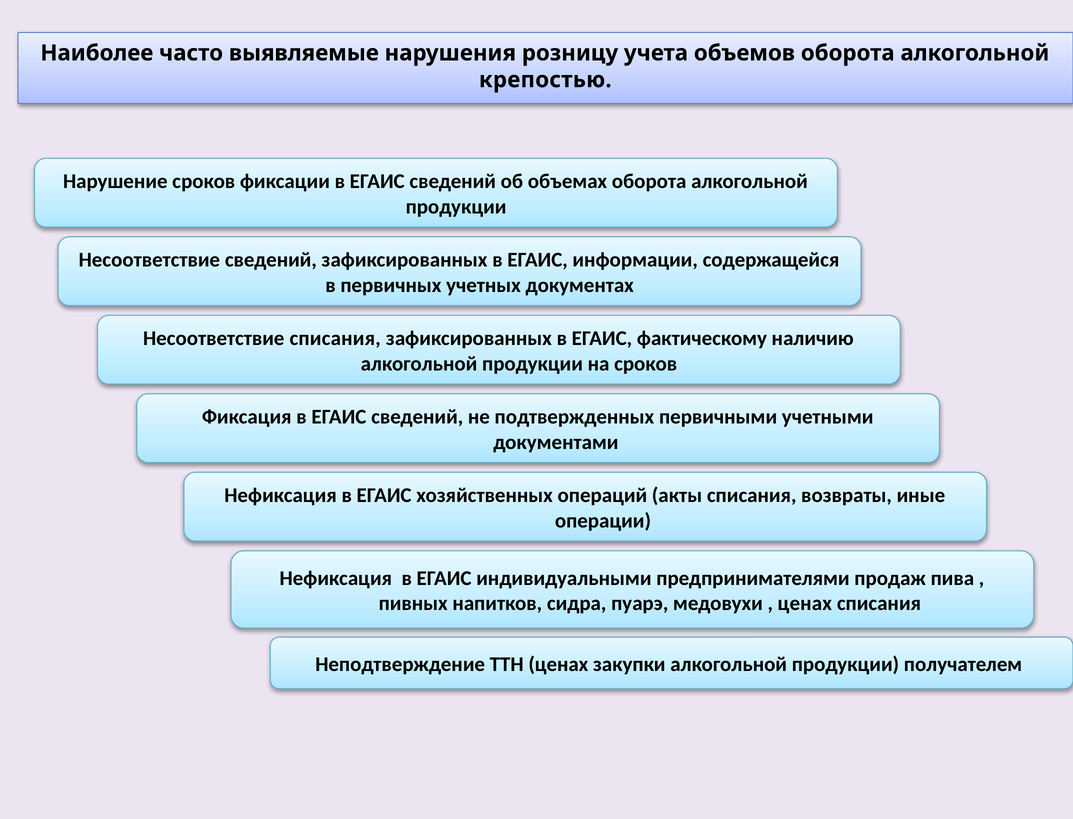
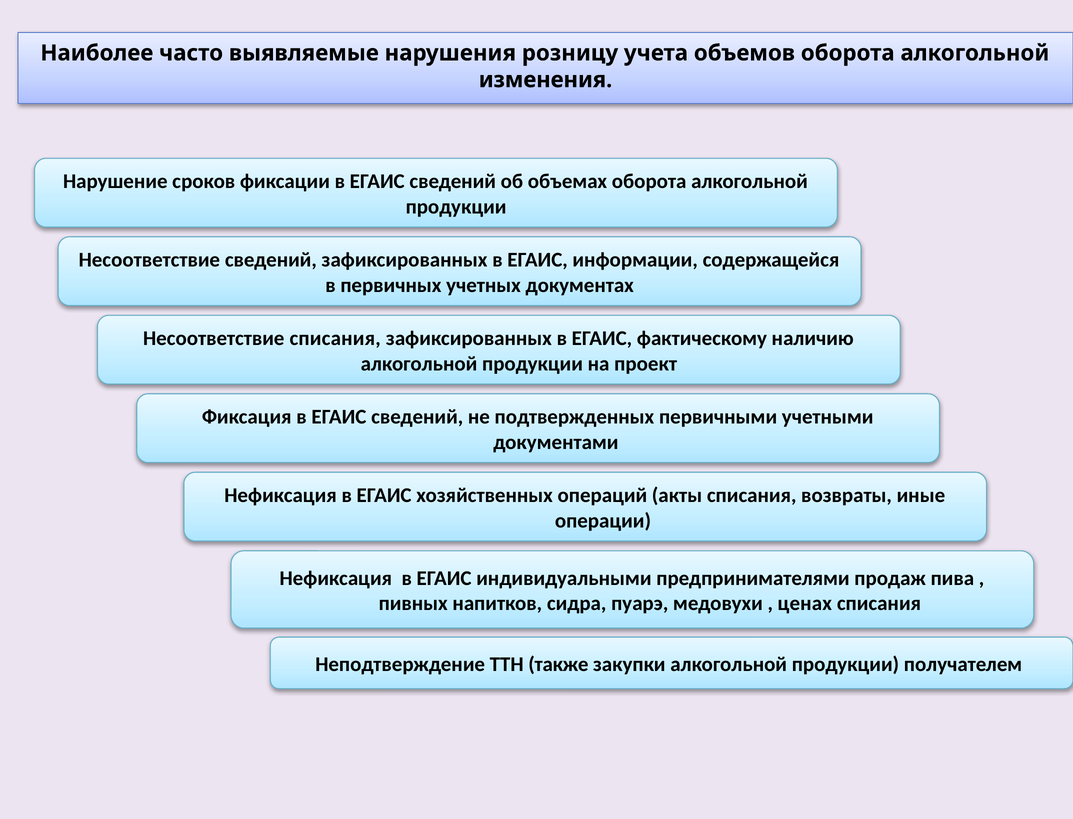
крепостью: крепостью -> изменения
на сроков: сроков -> проект
ТТН ценах: ценах -> также
